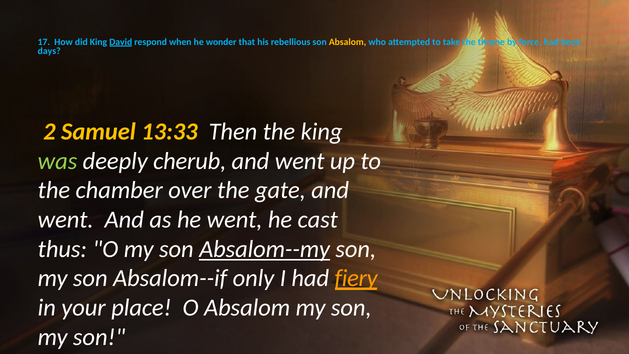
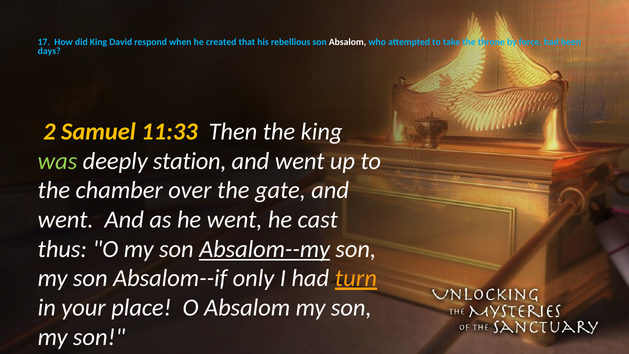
David underline: present -> none
wonder: wonder -> created
Absalom at (348, 42) colour: yellow -> white
13:33: 13:33 -> 11:33
cherub: cherub -> station
fiery: fiery -> turn
